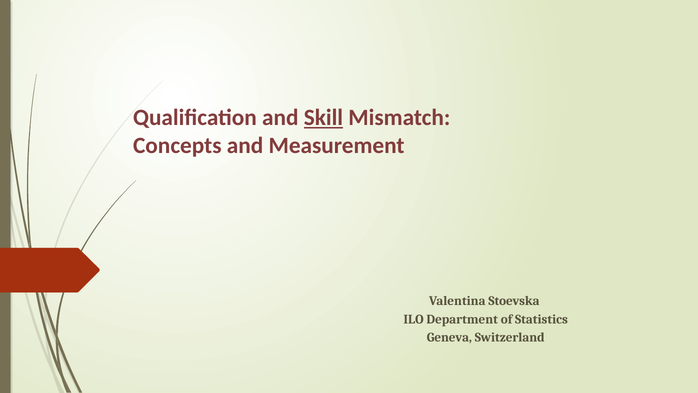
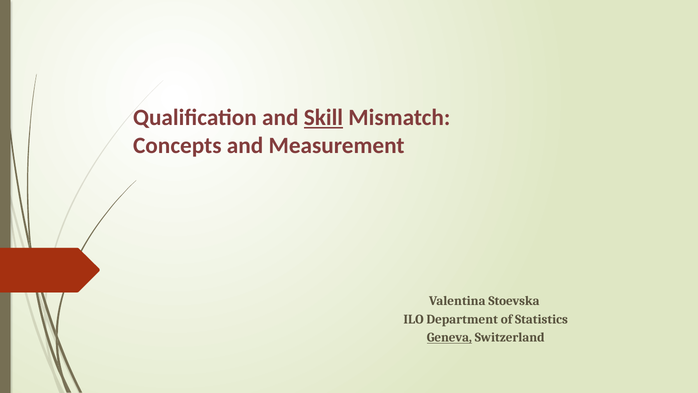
Geneva underline: none -> present
